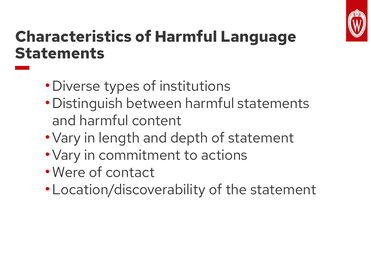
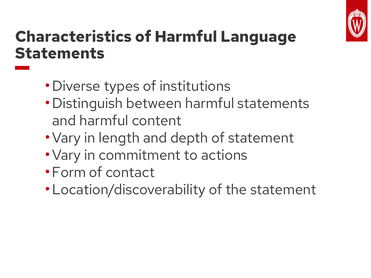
Were: Were -> Form
